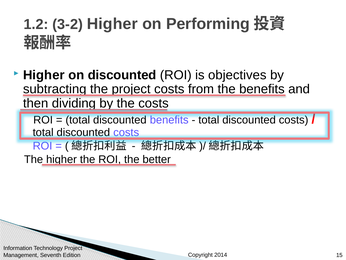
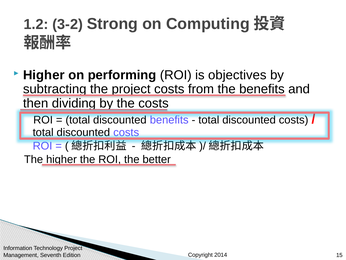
3-2 Higher: Higher -> Strong
Performing: Performing -> Computing
on discounted: discounted -> performing
